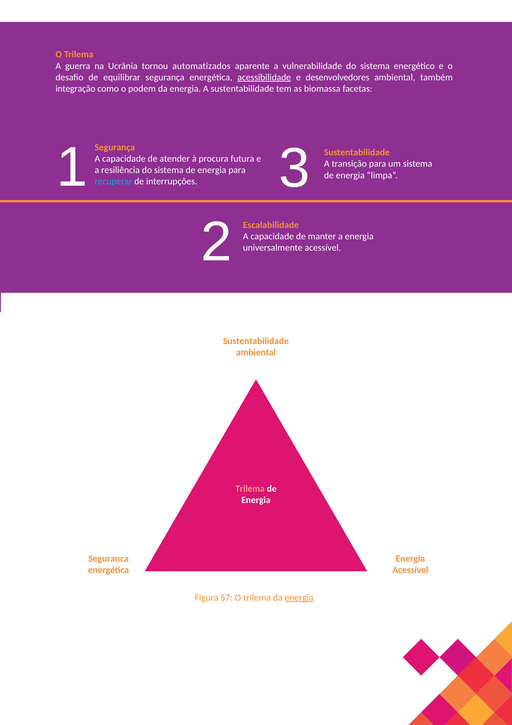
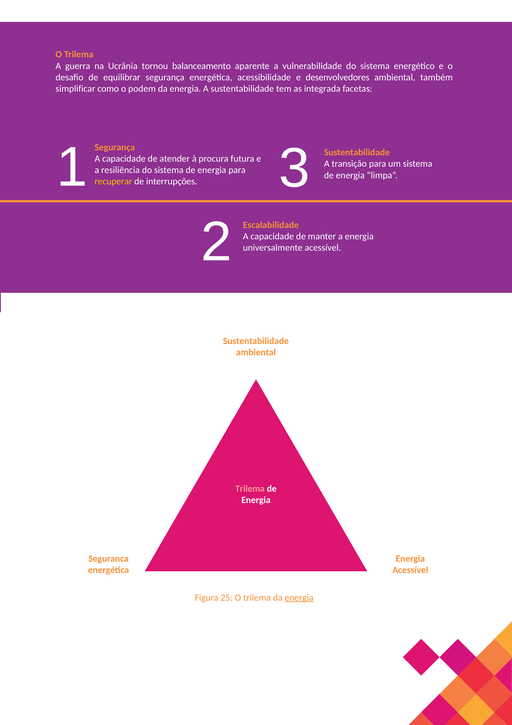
automatizados: automatizados -> balanceamento
acessibilidade underline: present -> none
integração: integração -> simplificar
biomassa: biomassa -> integrada
recuperar colour: light blue -> yellow
57: 57 -> 25
